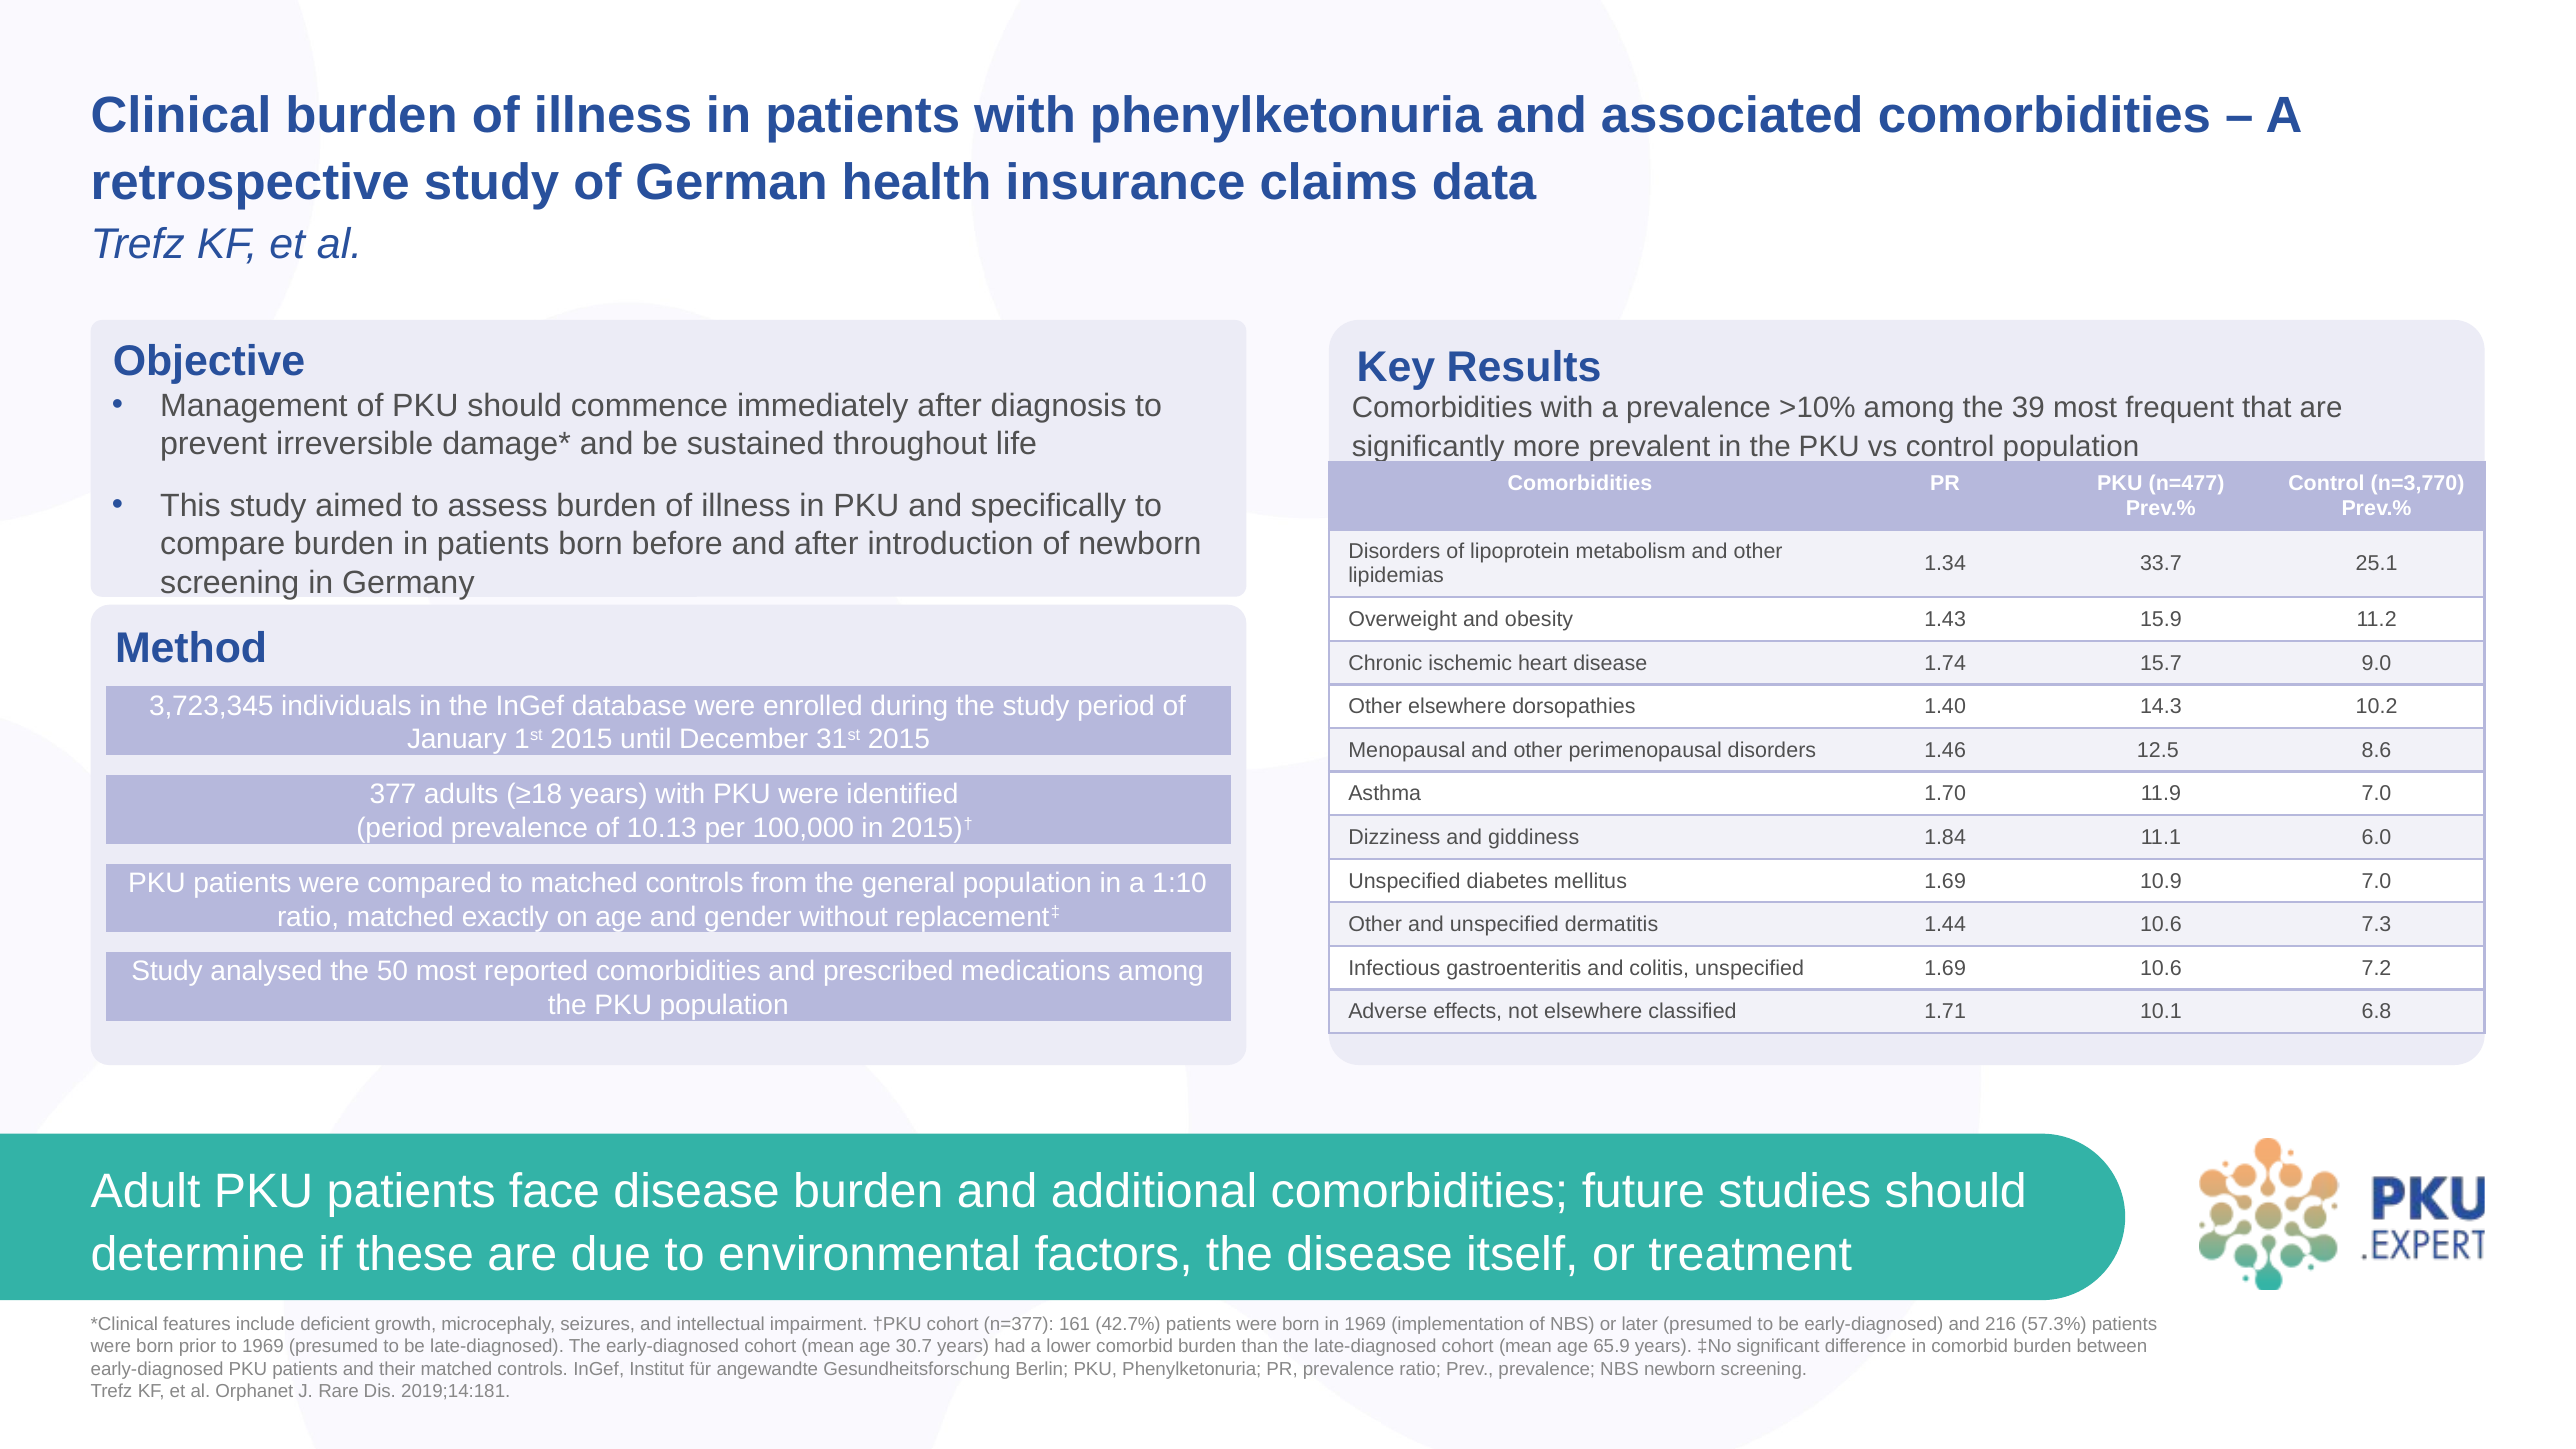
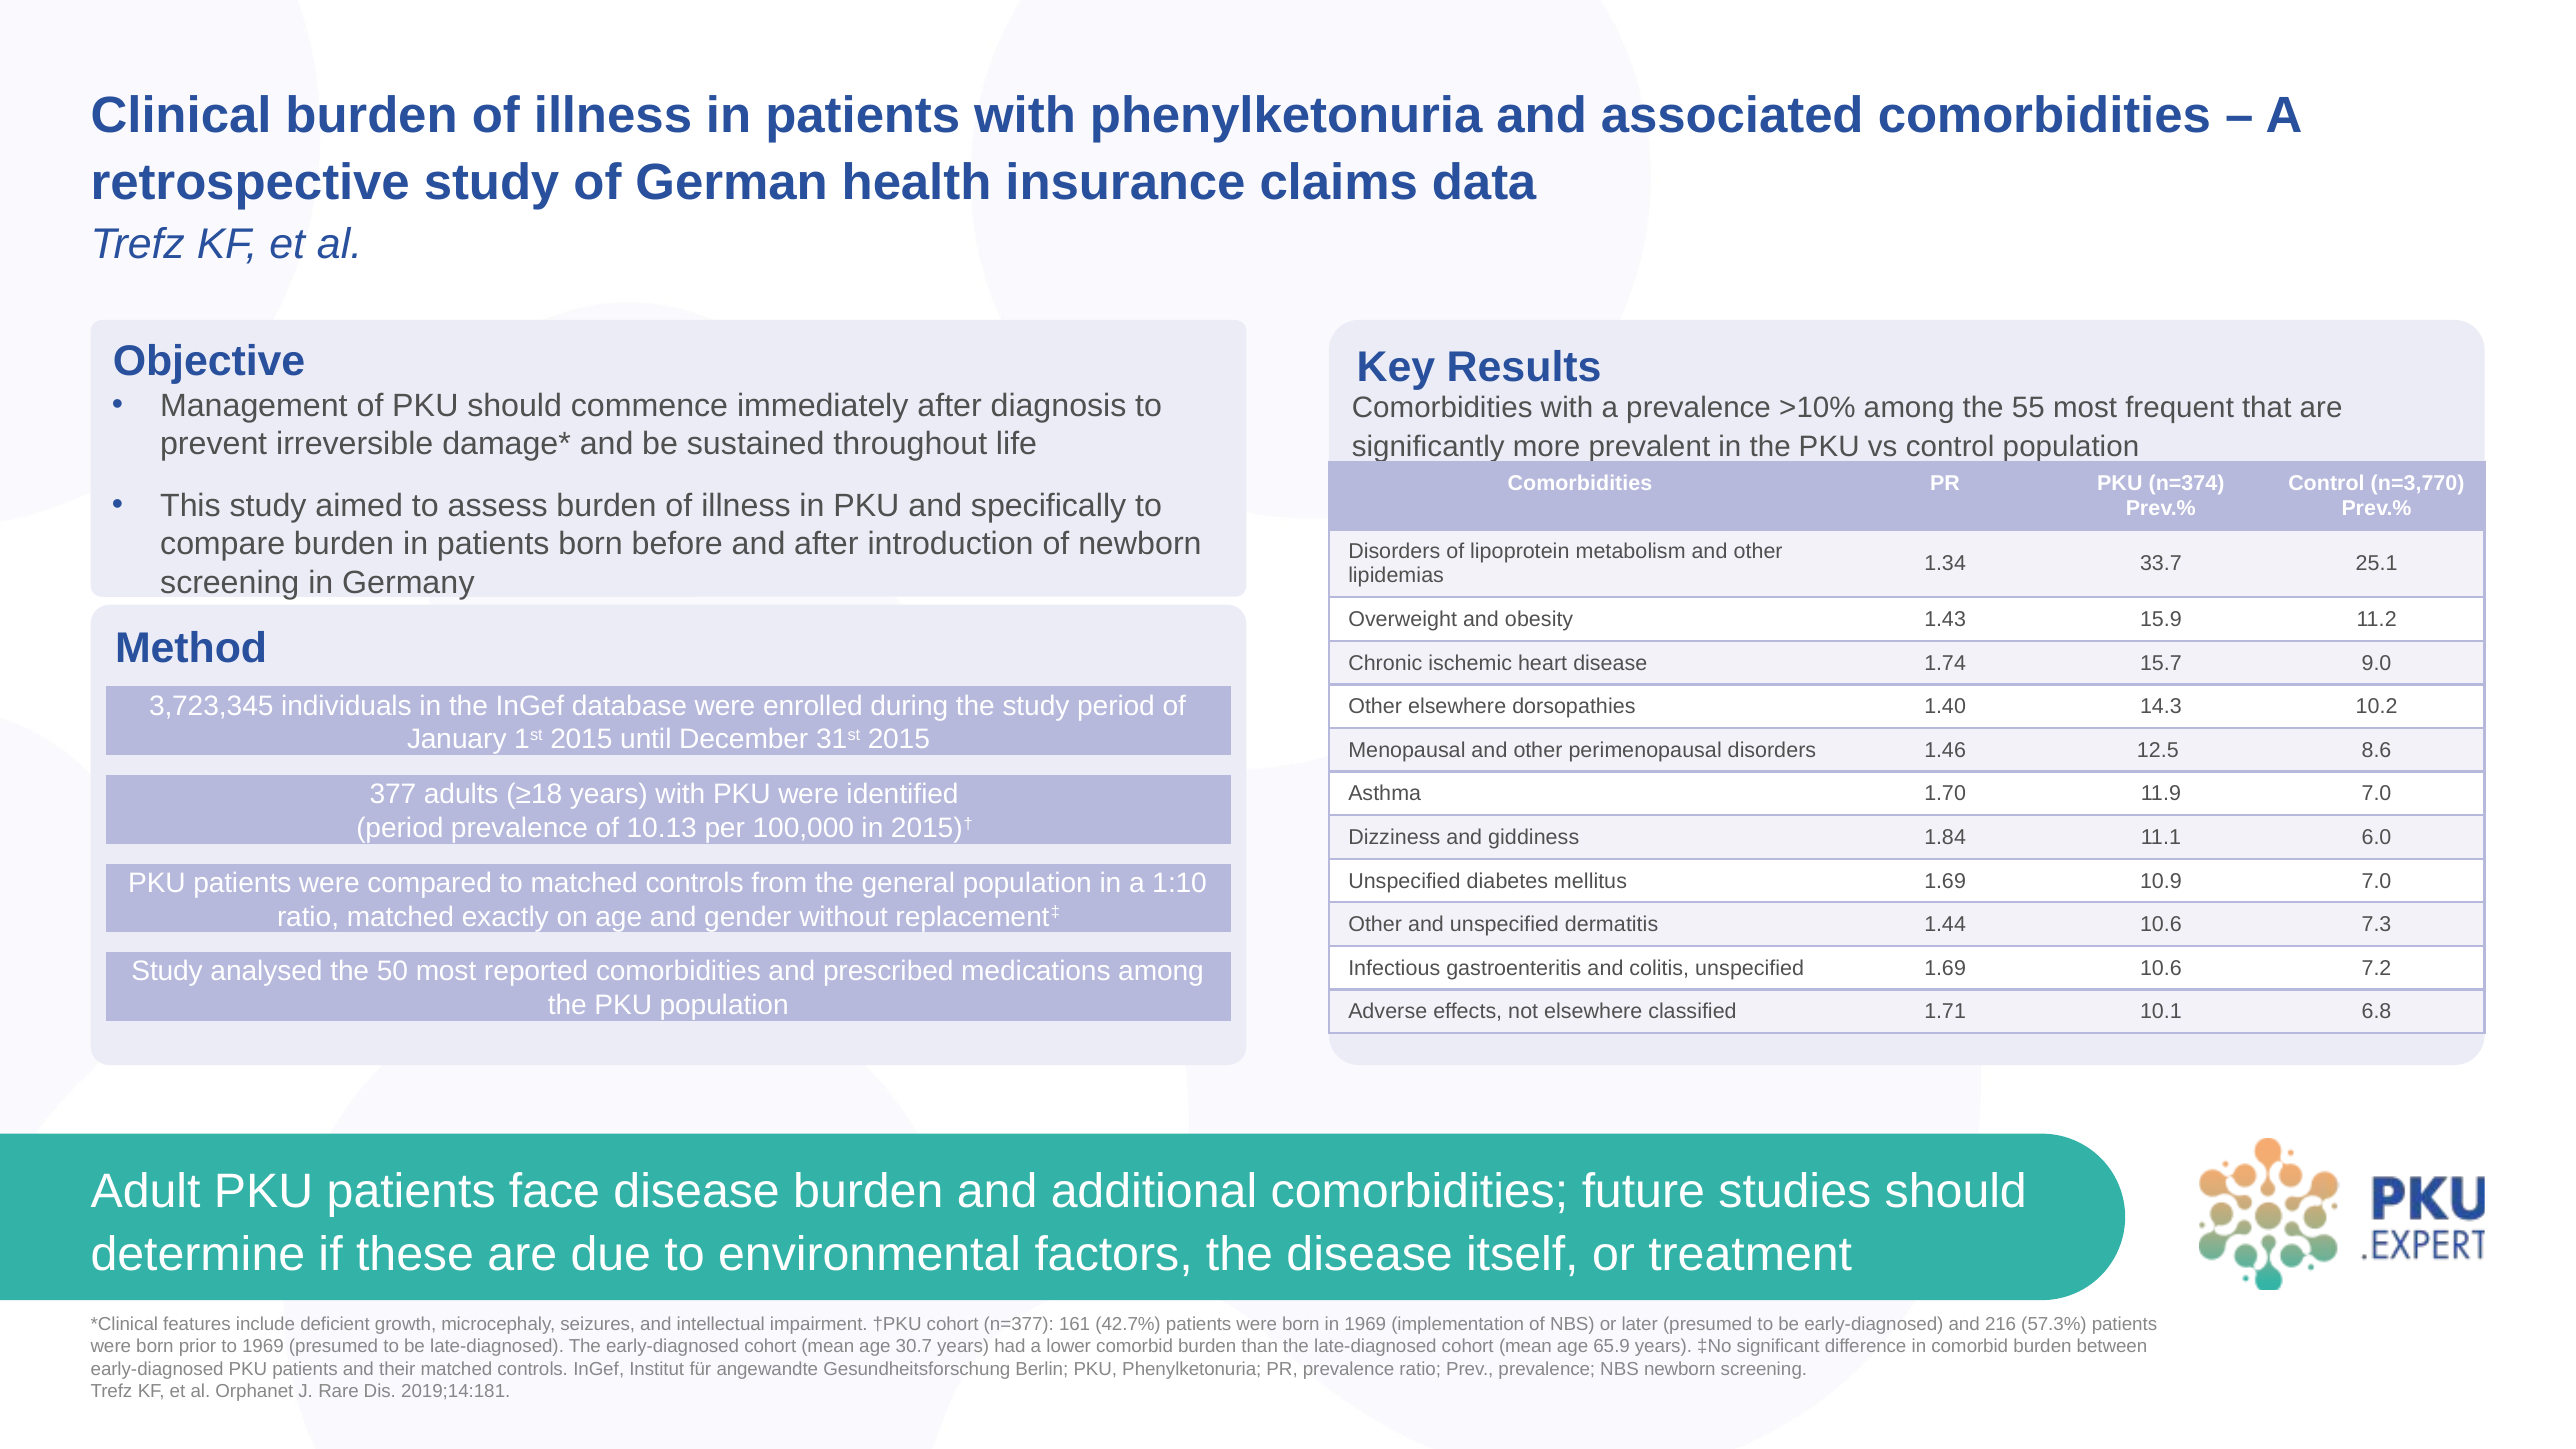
39: 39 -> 55
n=477: n=477 -> n=374
